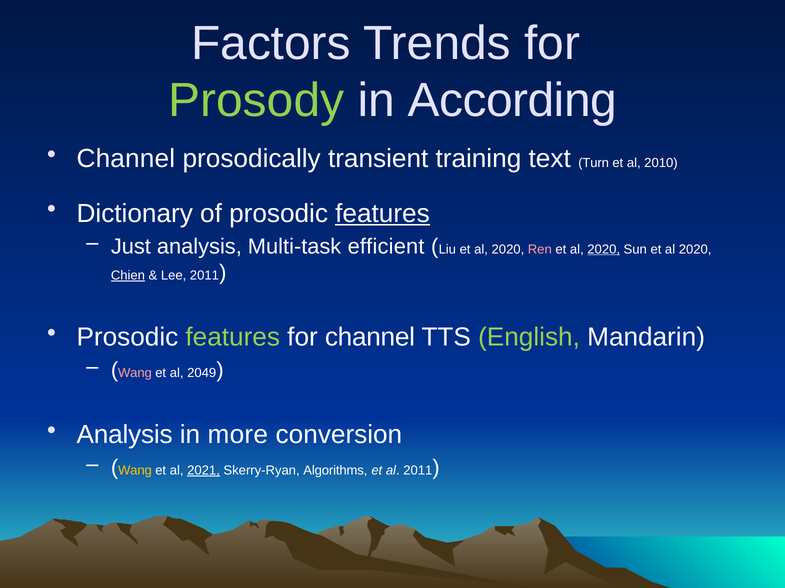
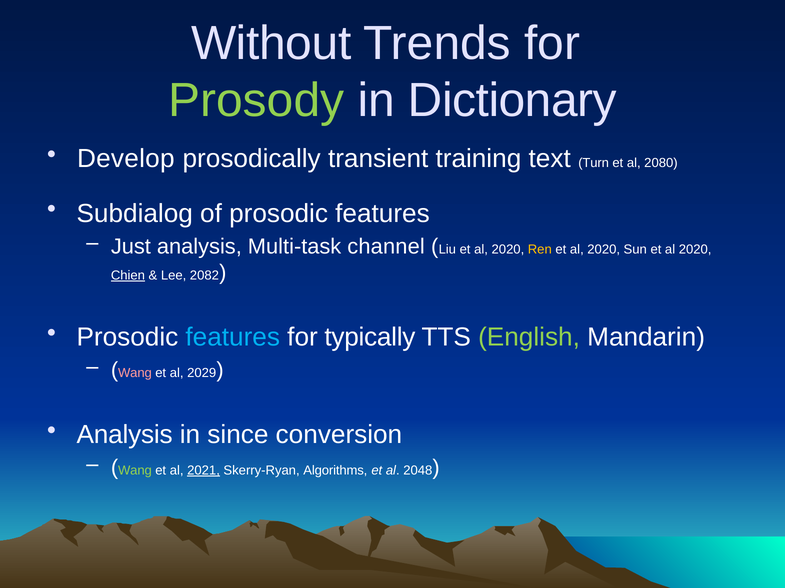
Factors: Factors -> Without
According: According -> Dictionary
Channel at (126, 159): Channel -> Develop
2010: 2010 -> 2080
Dictionary: Dictionary -> Subdialog
features at (382, 214) underline: present -> none
efficient: efficient -> channel
Ren colour: pink -> yellow
2020 at (604, 250) underline: present -> none
Lee 2011: 2011 -> 2082
features at (233, 338) colour: light green -> light blue
for channel: channel -> typically
2049: 2049 -> 2029
more: more -> since
Wang at (135, 471) colour: yellow -> light green
al 2011: 2011 -> 2048
